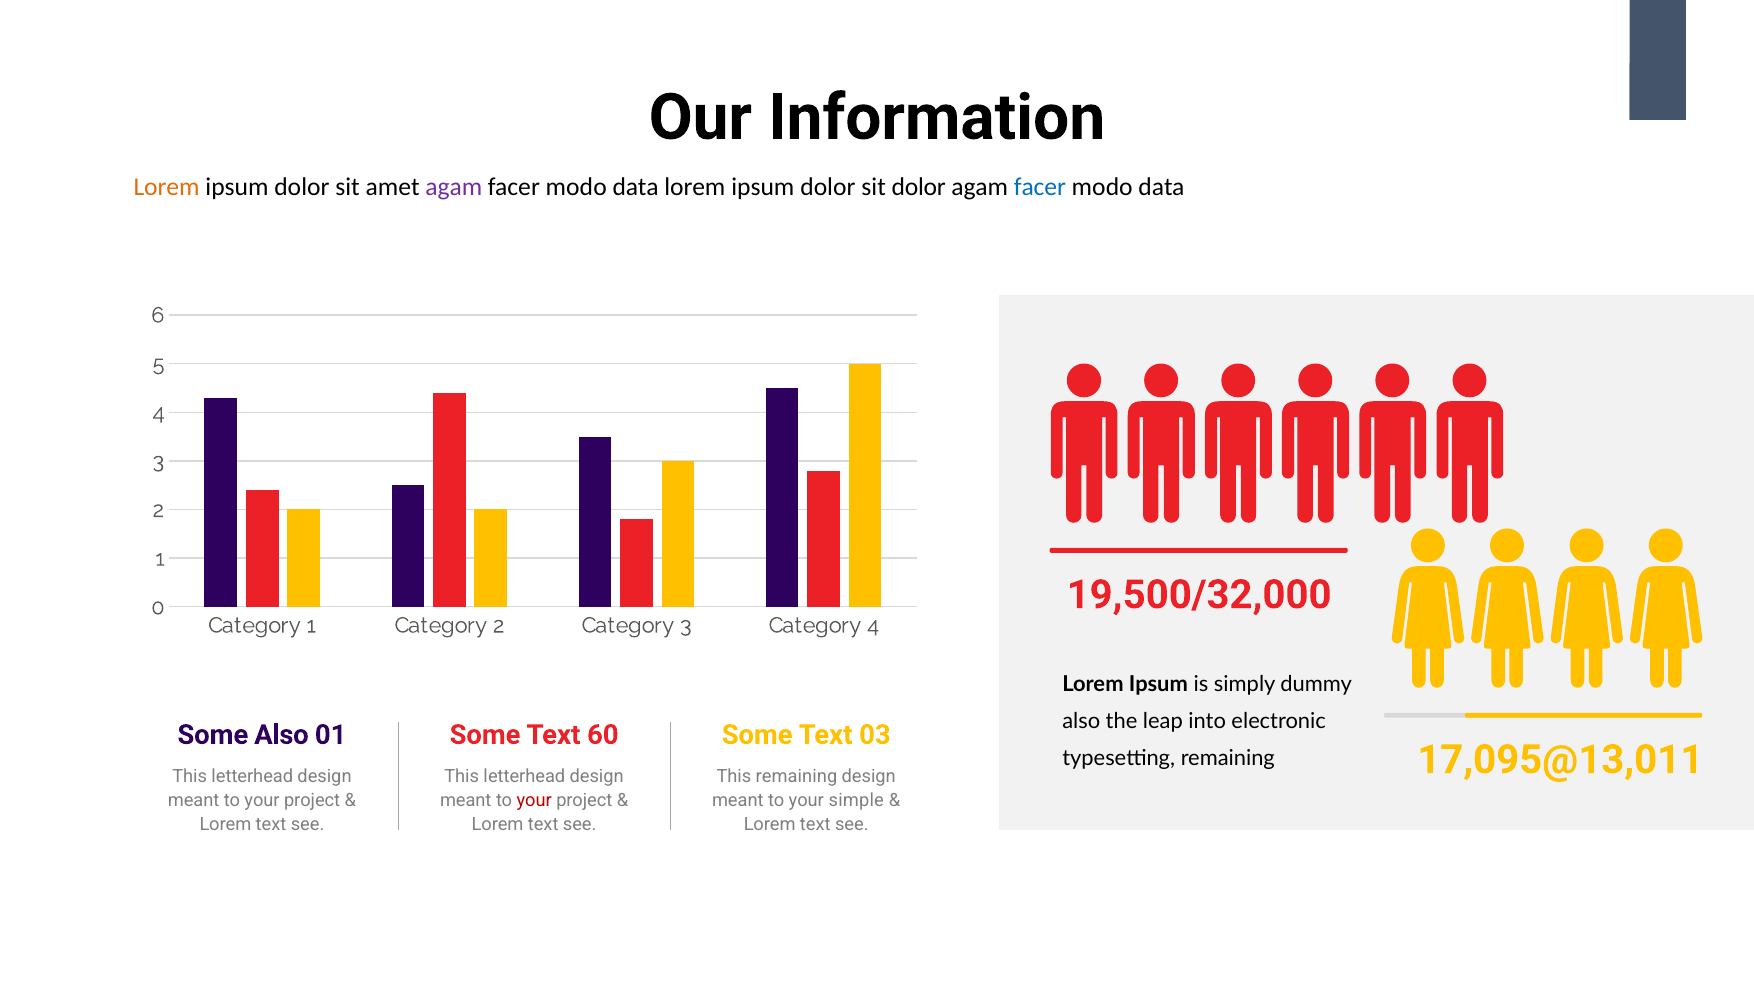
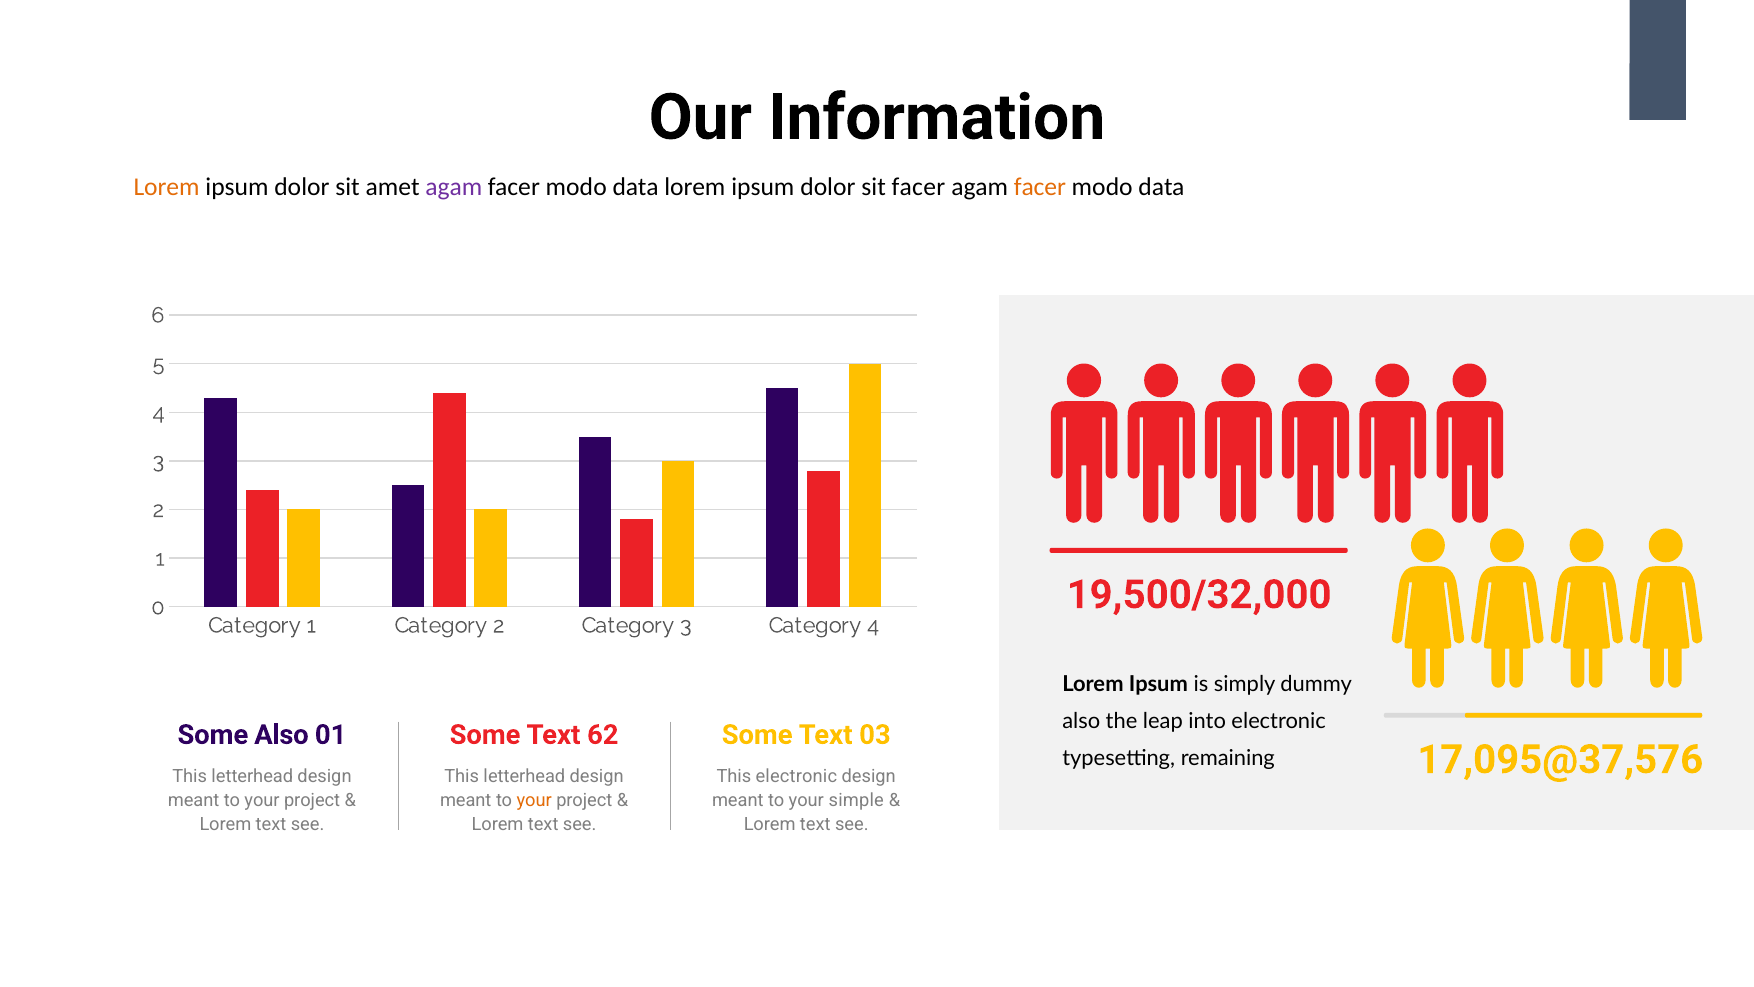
sit dolor: dolor -> facer
facer at (1040, 187) colour: blue -> orange
60: 60 -> 62
17,095@13,011: 17,095@13,011 -> 17,095@37,576
This remaining: remaining -> electronic
your at (534, 800) colour: red -> orange
